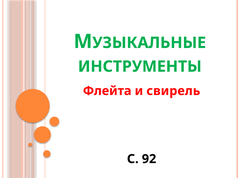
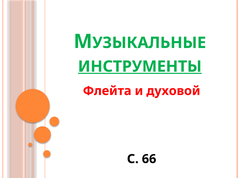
ИНСТРУМЕНТЫ underline: none -> present
свирель: свирель -> духовой
92: 92 -> 66
